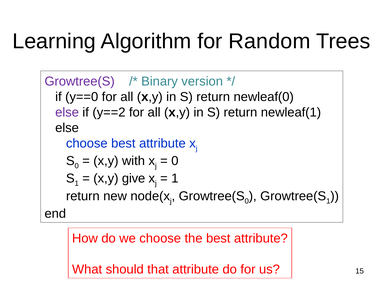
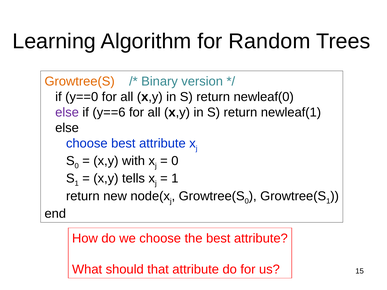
Growtree(S at (80, 81) colour: purple -> orange
y==2: y==2 -> y==6
give: give -> tells
